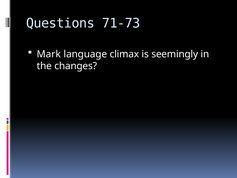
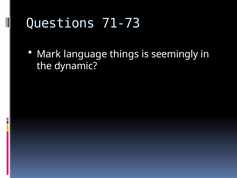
climax: climax -> things
changes: changes -> dynamic
